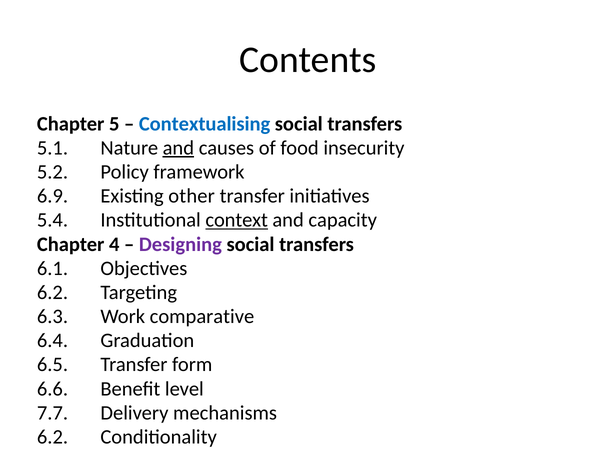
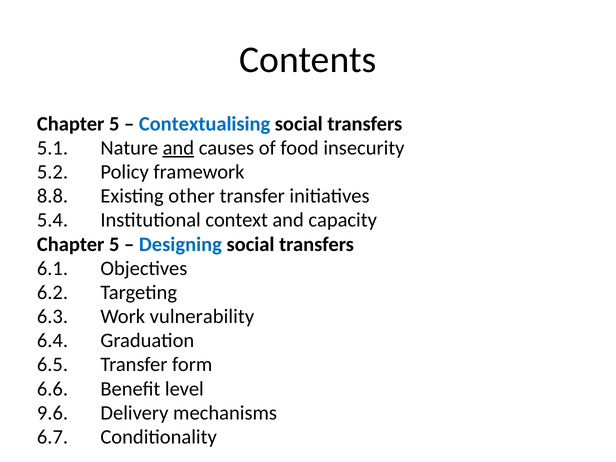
6.9: 6.9 -> 8.8
context underline: present -> none
4 at (114, 244): 4 -> 5
Designing colour: purple -> blue
comparative: comparative -> vulnerability
7.7: 7.7 -> 9.6
6.2 at (53, 437): 6.2 -> 6.7
